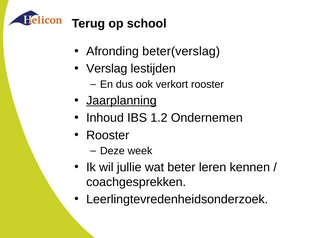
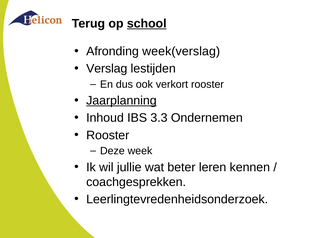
school underline: none -> present
beter(verslag: beter(verslag -> week(verslag
1.2: 1.2 -> 3.3
